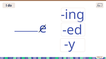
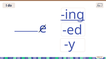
ing underline: none -> present
